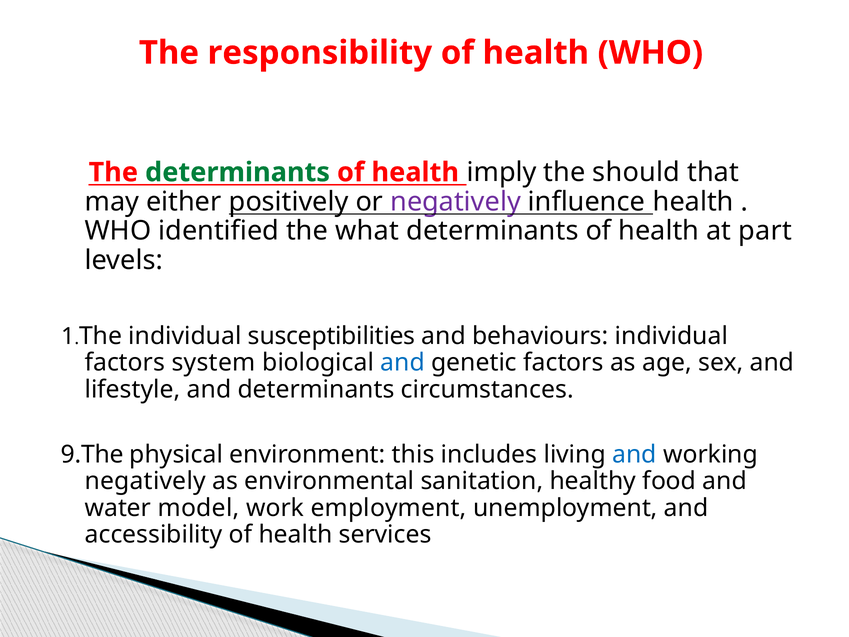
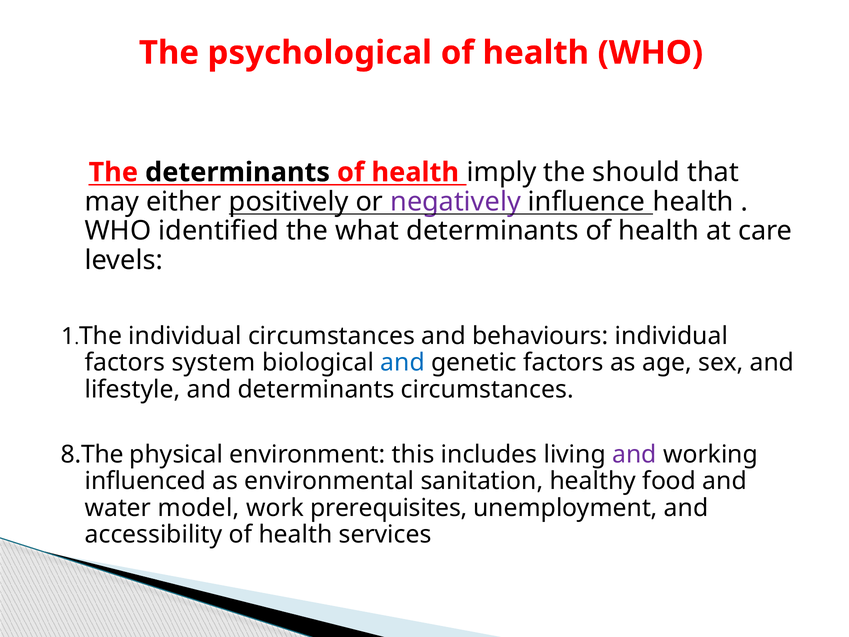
responsibility: responsibility -> psychological
determinants at (238, 172) colour: green -> black
part: part -> care
individual susceptibilities: susceptibilities -> circumstances
9.The: 9.The -> 8.The
and at (634, 454) colour: blue -> purple
negatively at (145, 481): negatively -> influenced
employment: employment -> prerequisites
